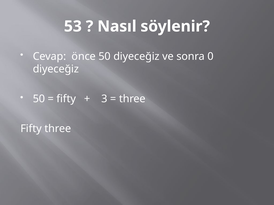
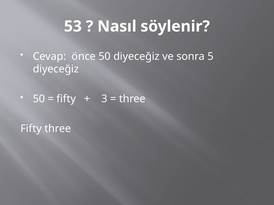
0: 0 -> 5
